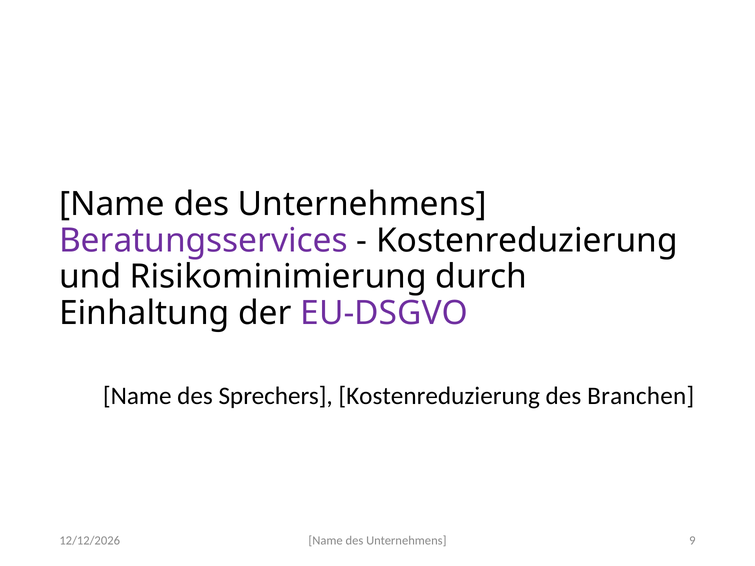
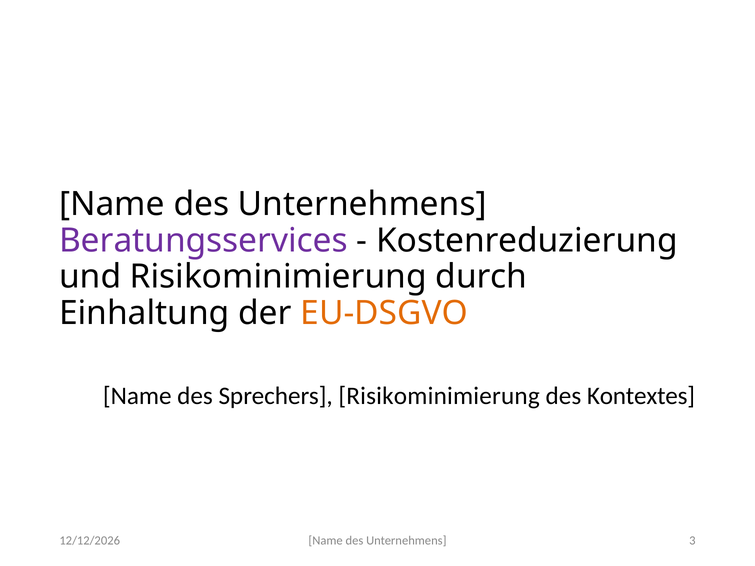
EU-DSGVO colour: purple -> orange
Sprechers Kostenreduzierung: Kostenreduzierung -> Risikominimierung
Branchen: Branchen -> Kontextes
9: 9 -> 3
